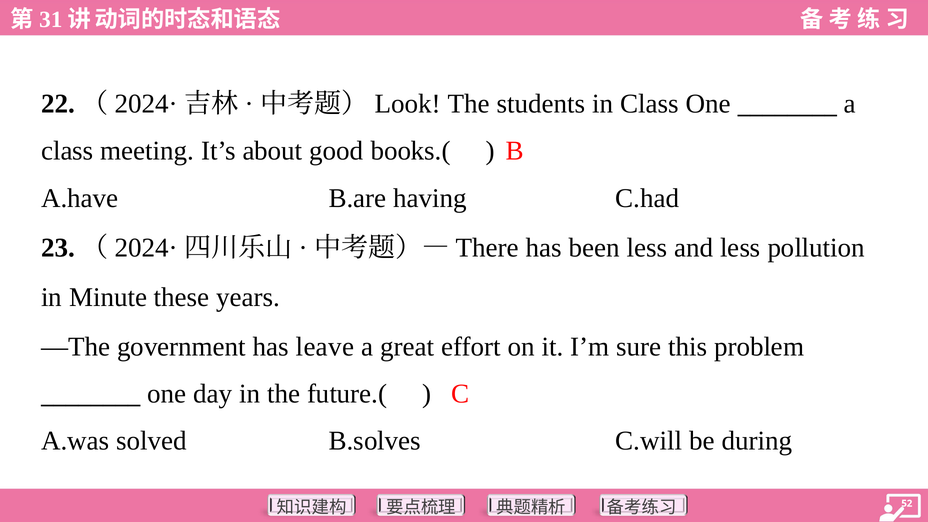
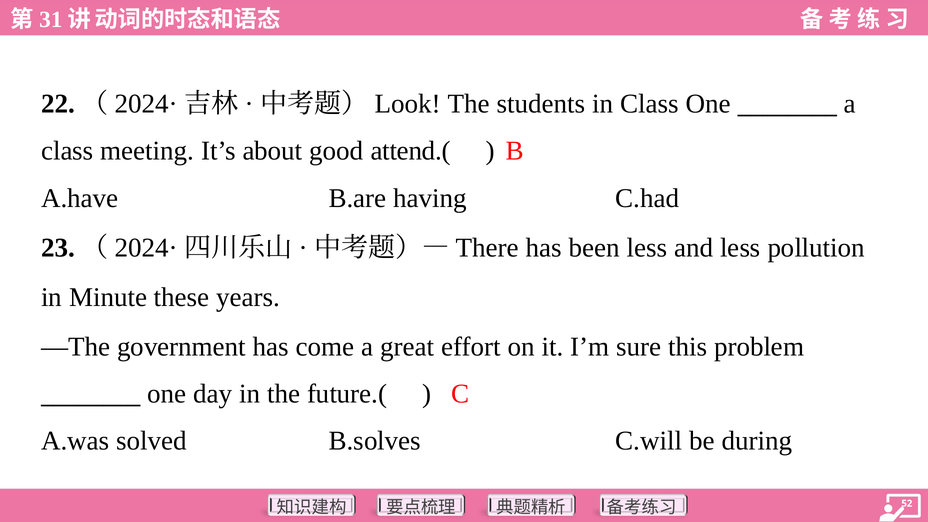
books.(: books.( -> attend.(
leave: leave -> come
